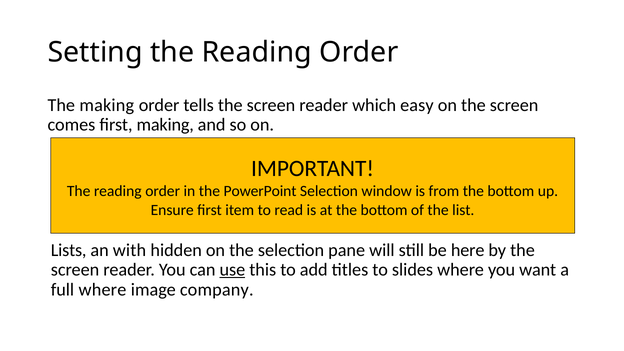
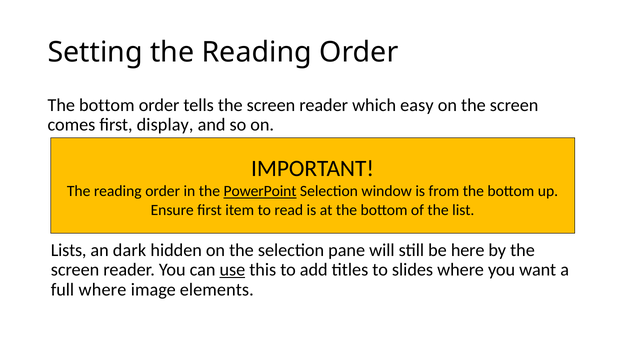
making at (107, 105): making -> bottom
first making: making -> display
PowerPoint underline: none -> present
with: with -> dark
company: company -> elements
